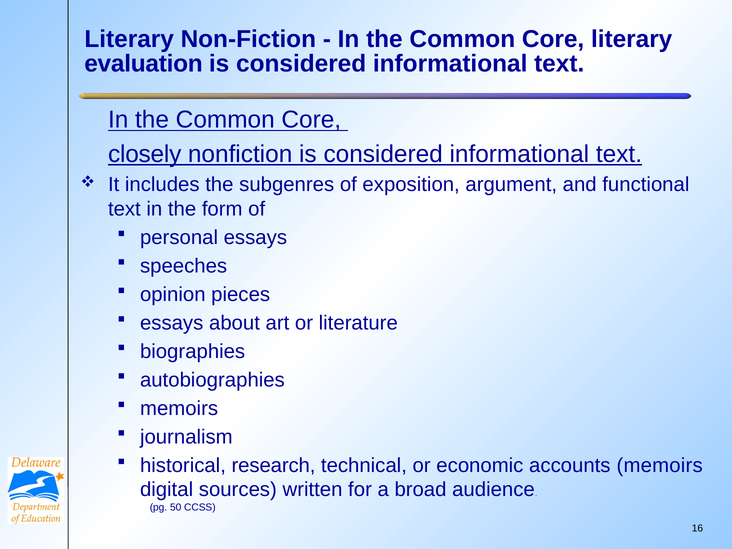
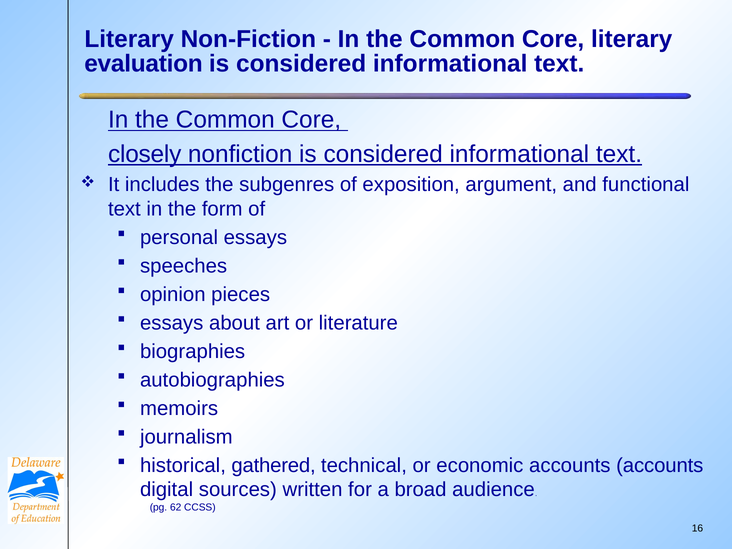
research: research -> gathered
accounts memoirs: memoirs -> accounts
50: 50 -> 62
